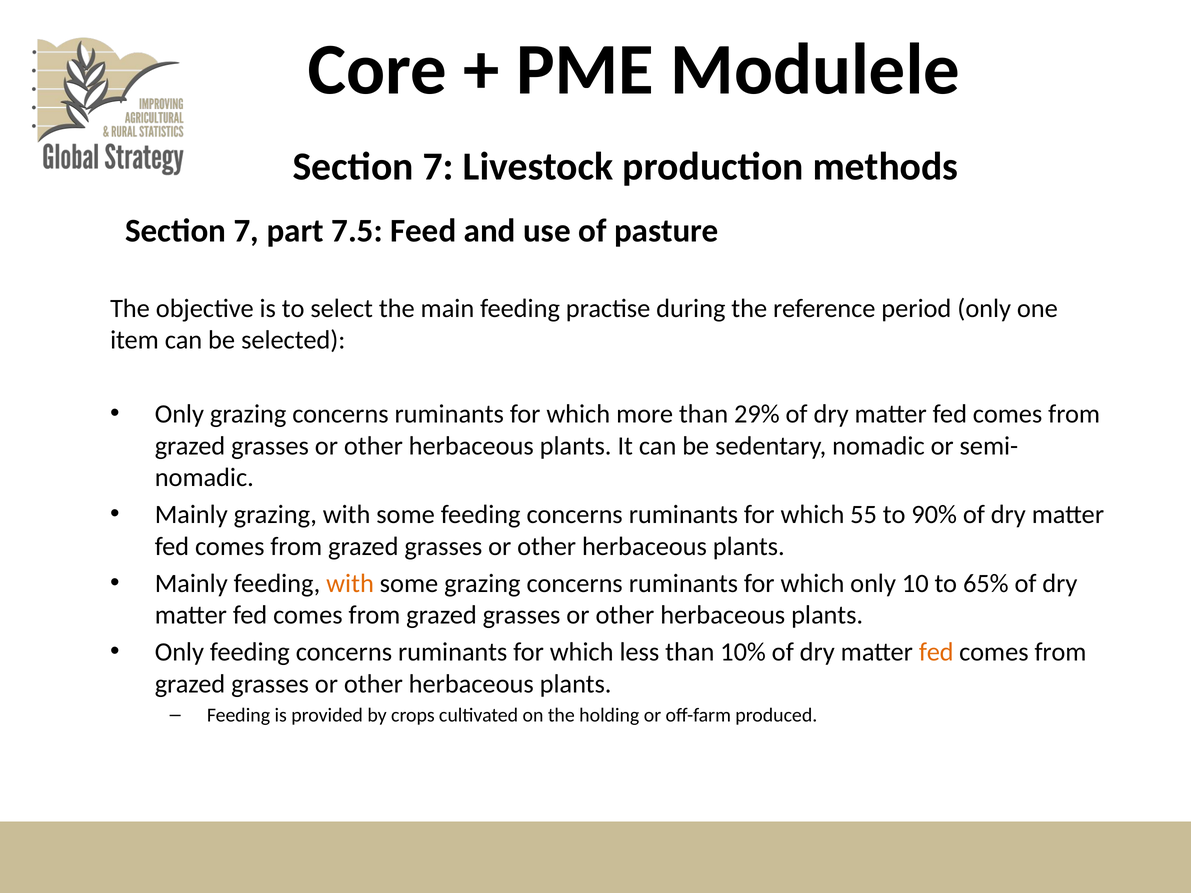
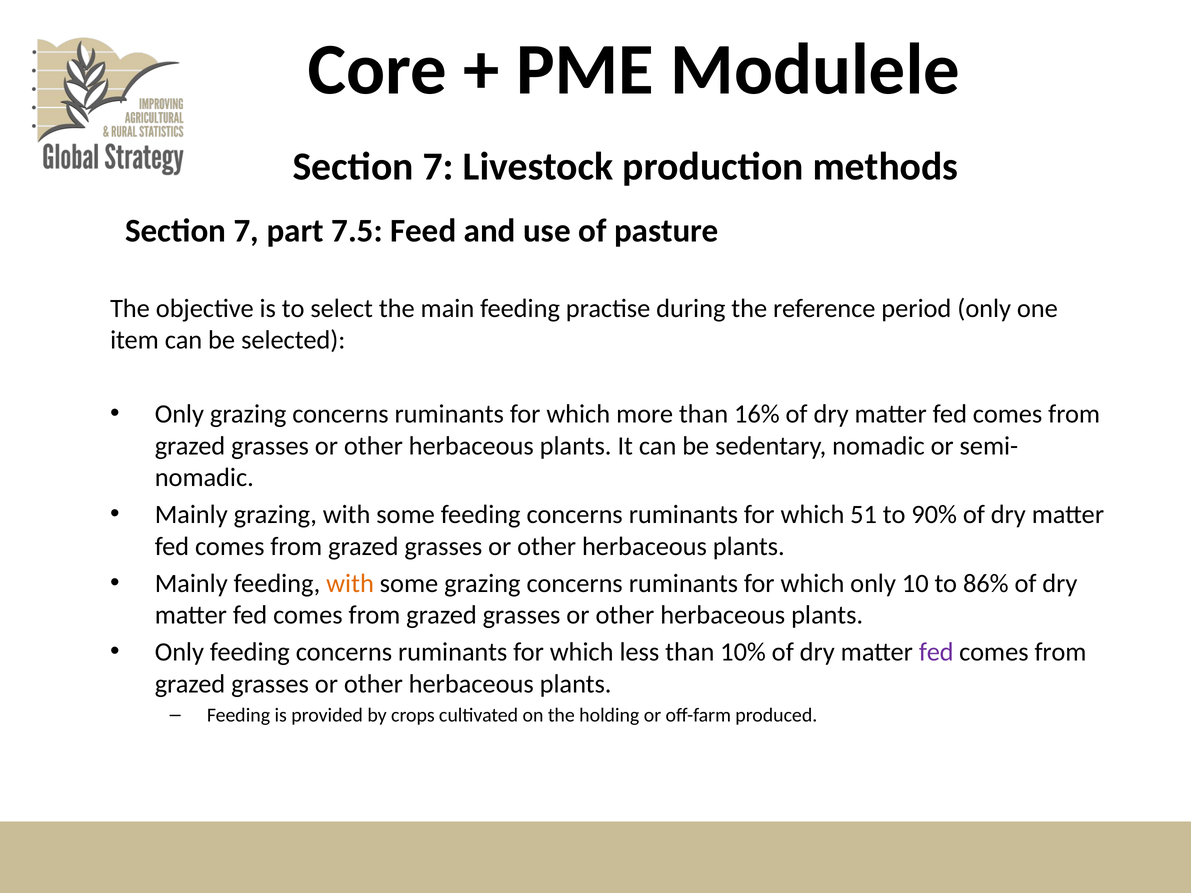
29%: 29% -> 16%
55: 55 -> 51
65%: 65% -> 86%
fed at (936, 652) colour: orange -> purple
